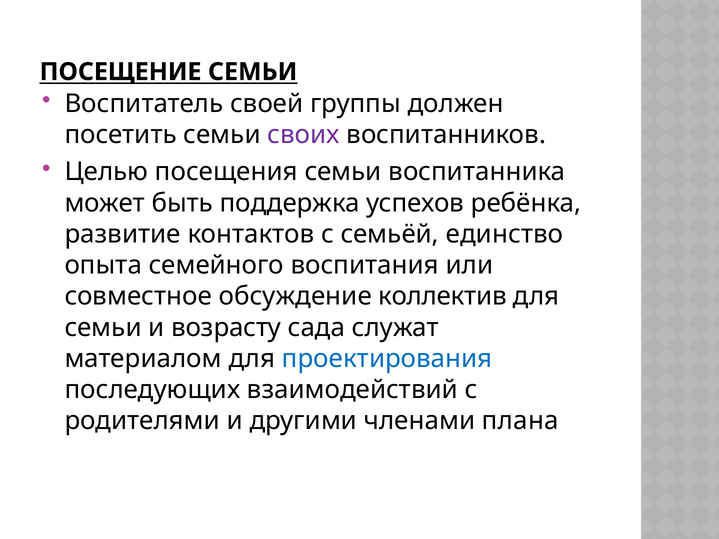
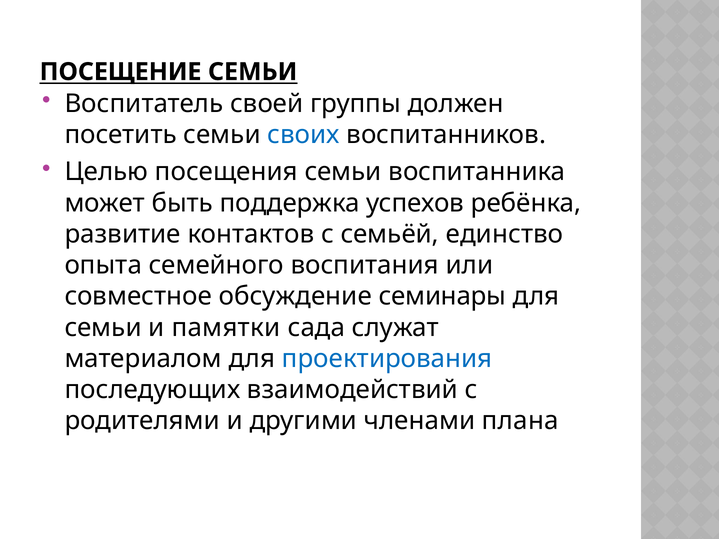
своих colour: purple -> blue
коллектив: коллектив -> семинары
возрасту: возрасту -> памятки
